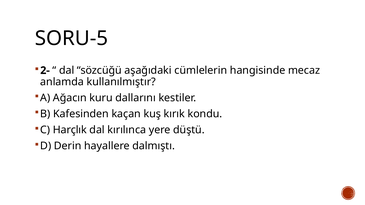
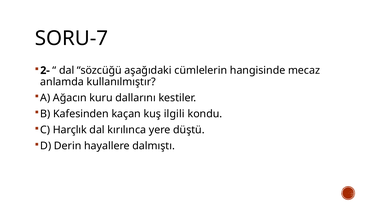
SORU-5: SORU-5 -> SORU-7
kırık: kırık -> ilgili
